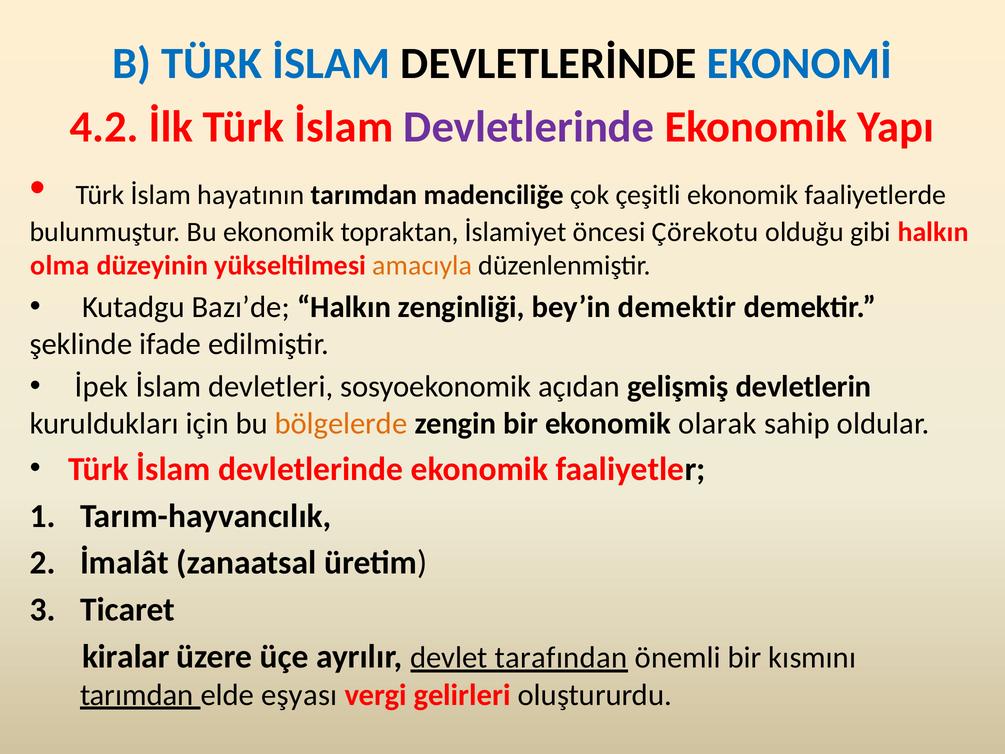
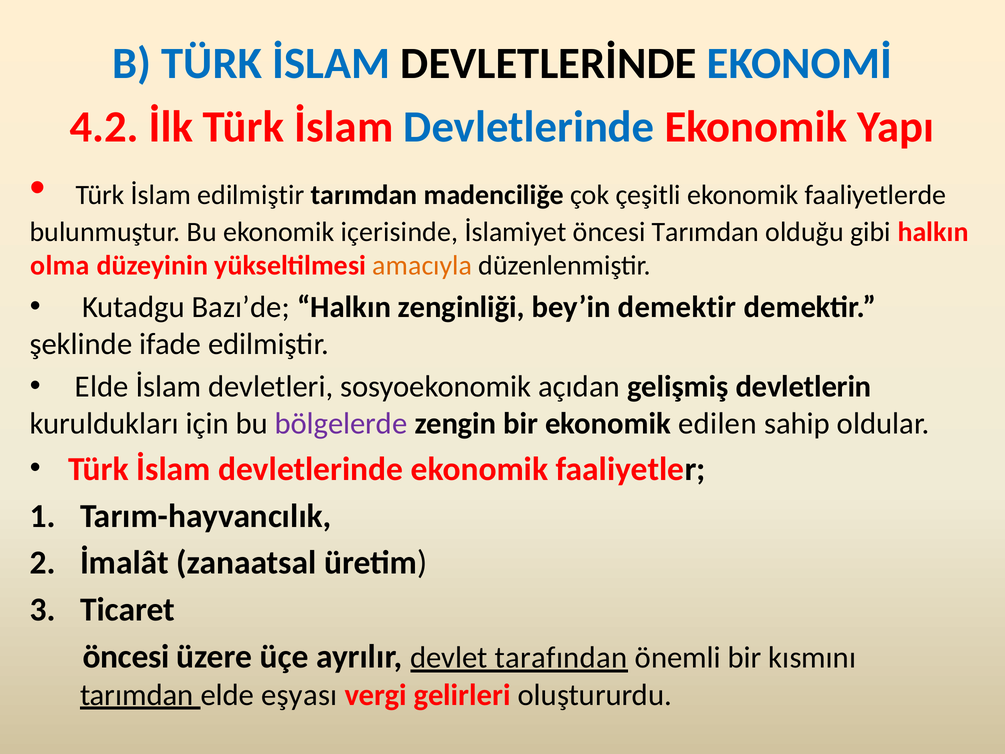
Devletlerinde at (529, 127) colour: purple -> blue
İslam hayatının: hayatının -> edilmiştir
topraktan: topraktan -> içerisinde
öncesi Çörekotu: Çörekotu -> Tarımdan
İpek at (102, 387): İpek -> Elde
bölgelerde colour: orange -> purple
olarak: olarak -> edilen
kiralar at (126, 656): kiralar -> öncesi
